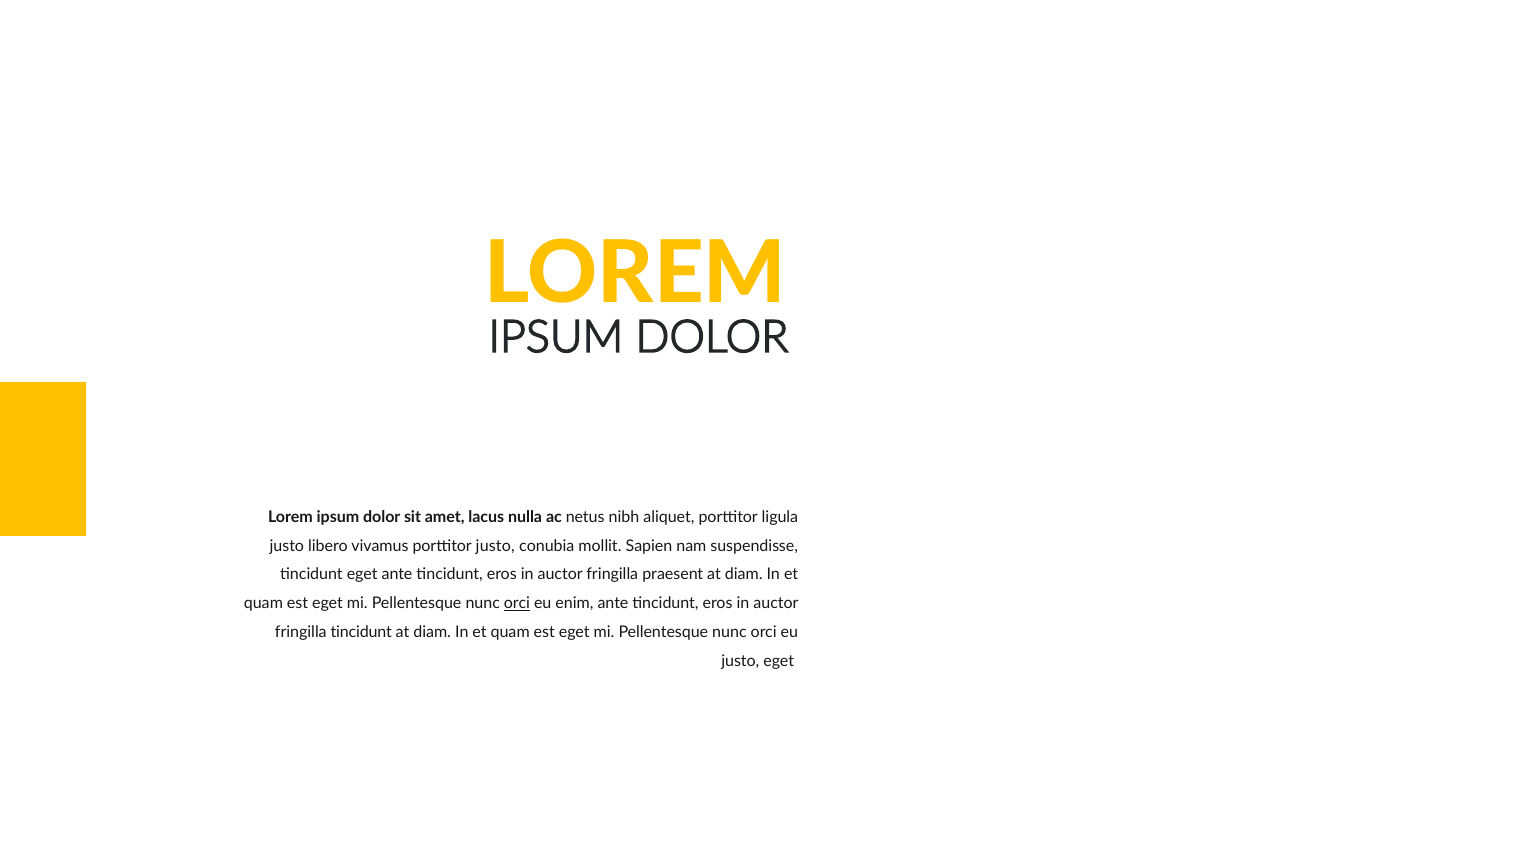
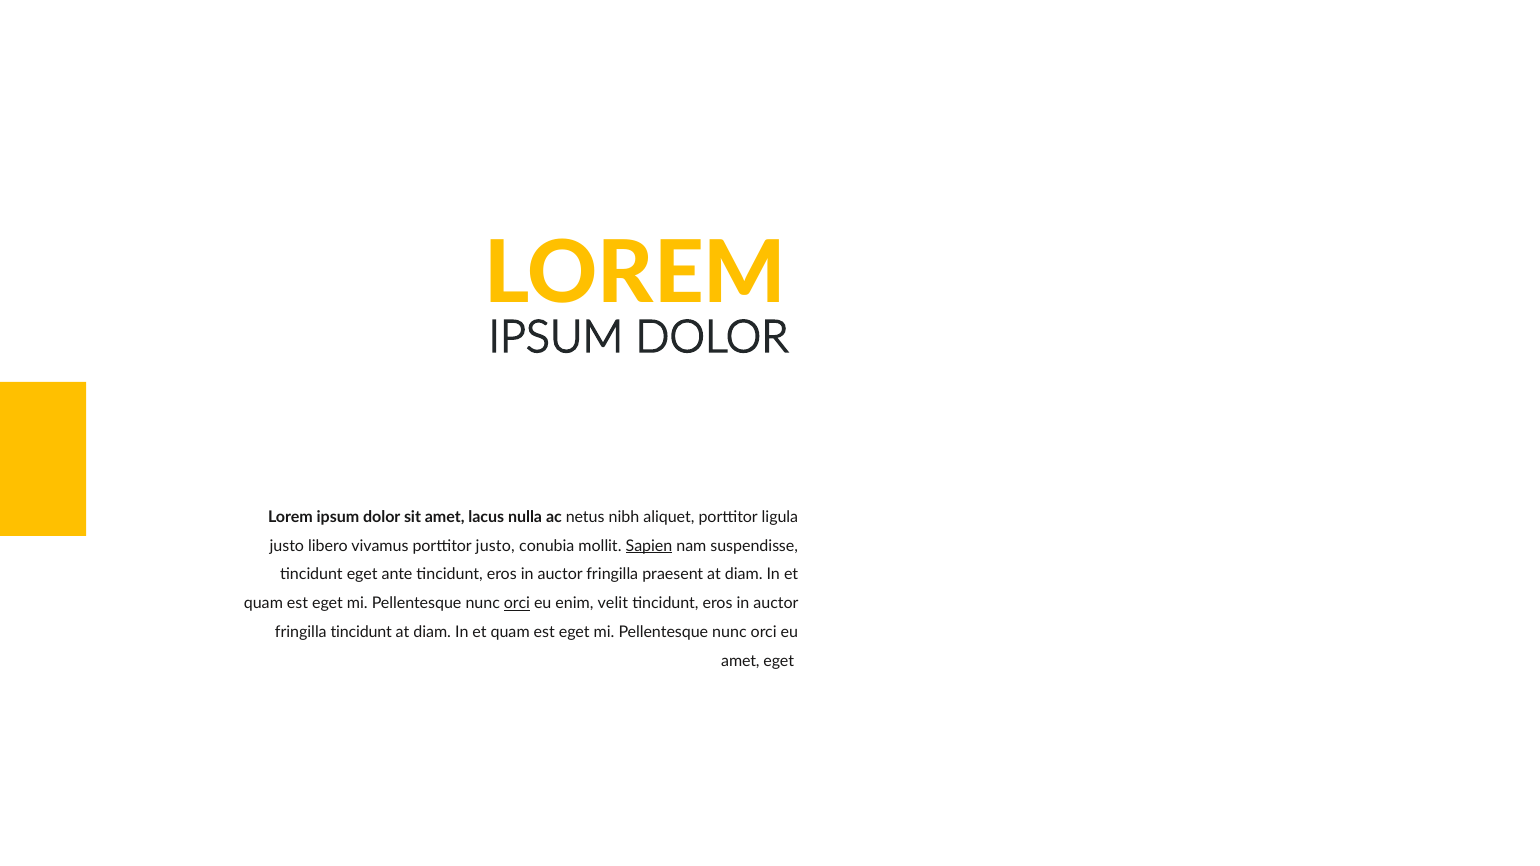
Sapien underline: none -> present
enim ante: ante -> velit
justo at (740, 662): justo -> amet
